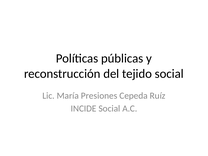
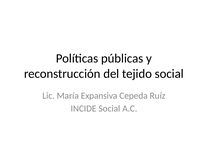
Presiones: Presiones -> Expansiva
